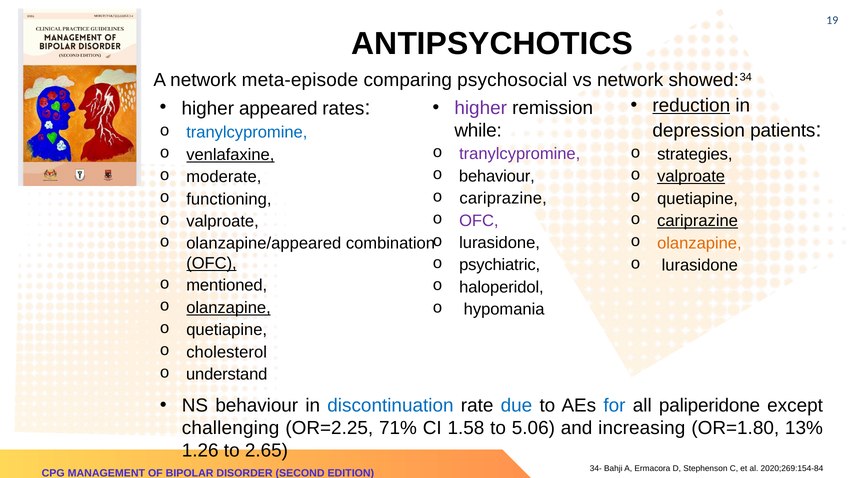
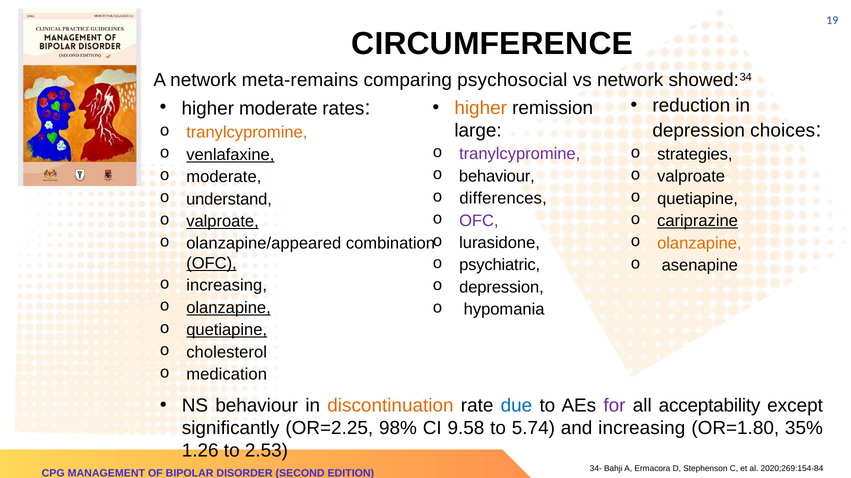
ANTIPSYCHOTICS: ANTIPSYCHOTICS -> CIRCUMFERENCE
meta-episode: meta-episode -> meta-remains
reduction underline: present -> none
higher appeared: appeared -> moderate
higher at (481, 108) colour: purple -> orange
patients: patients -> choices
while: while -> large
tranylcypromine at (247, 133) colour: blue -> orange
valproate at (691, 177) underline: present -> none
cariprazine at (503, 199): cariprazine -> differences
functioning: functioning -> understand
valproate at (223, 222) underline: none -> present
lurasidone at (700, 266): lurasidone -> asenapine
mentioned at (227, 286): mentioned -> increasing
haloperidol at (501, 288): haloperidol -> depression
quetiapine at (227, 330) underline: none -> present
understand: understand -> medication
discontinuation colour: blue -> orange
for colour: blue -> purple
paliperidone: paliperidone -> acceptability
challenging: challenging -> significantly
71%: 71% -> 98%
1.58: 1.58 -> 9.58
5.06: 5.06 -> 5.74
13%: 13% -> 35%
2.65: 2.65 -> 2.53
